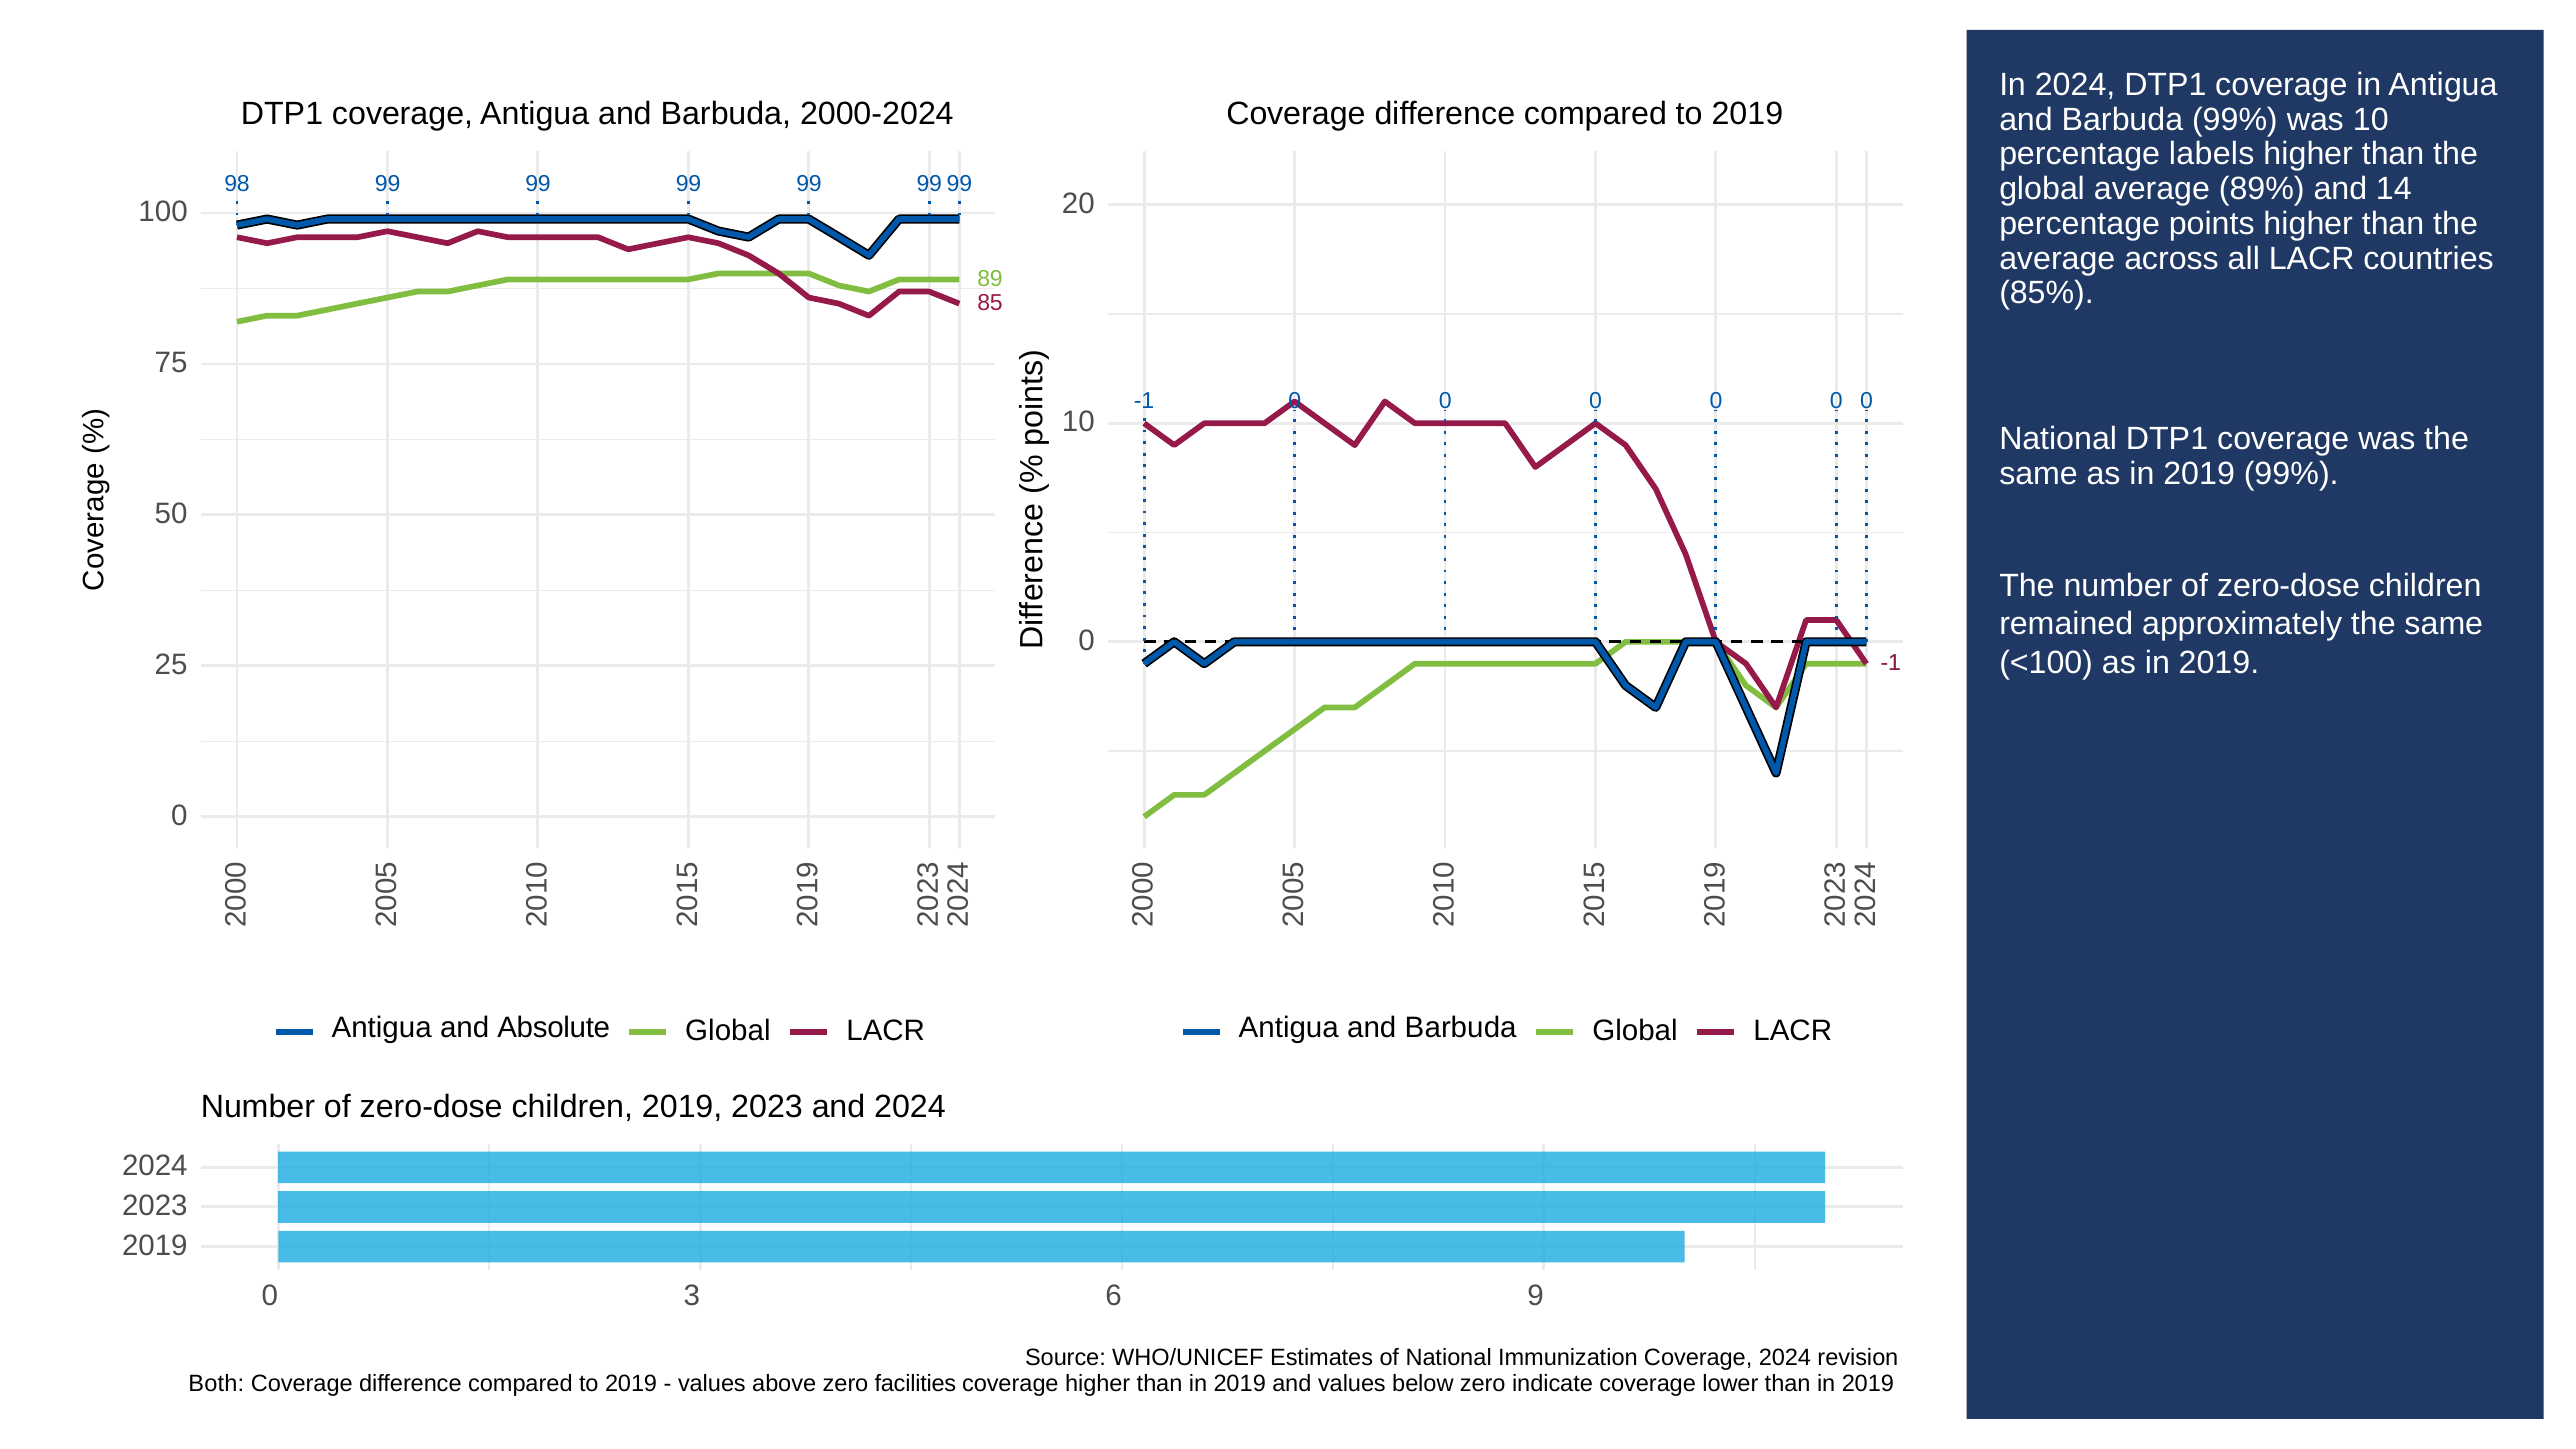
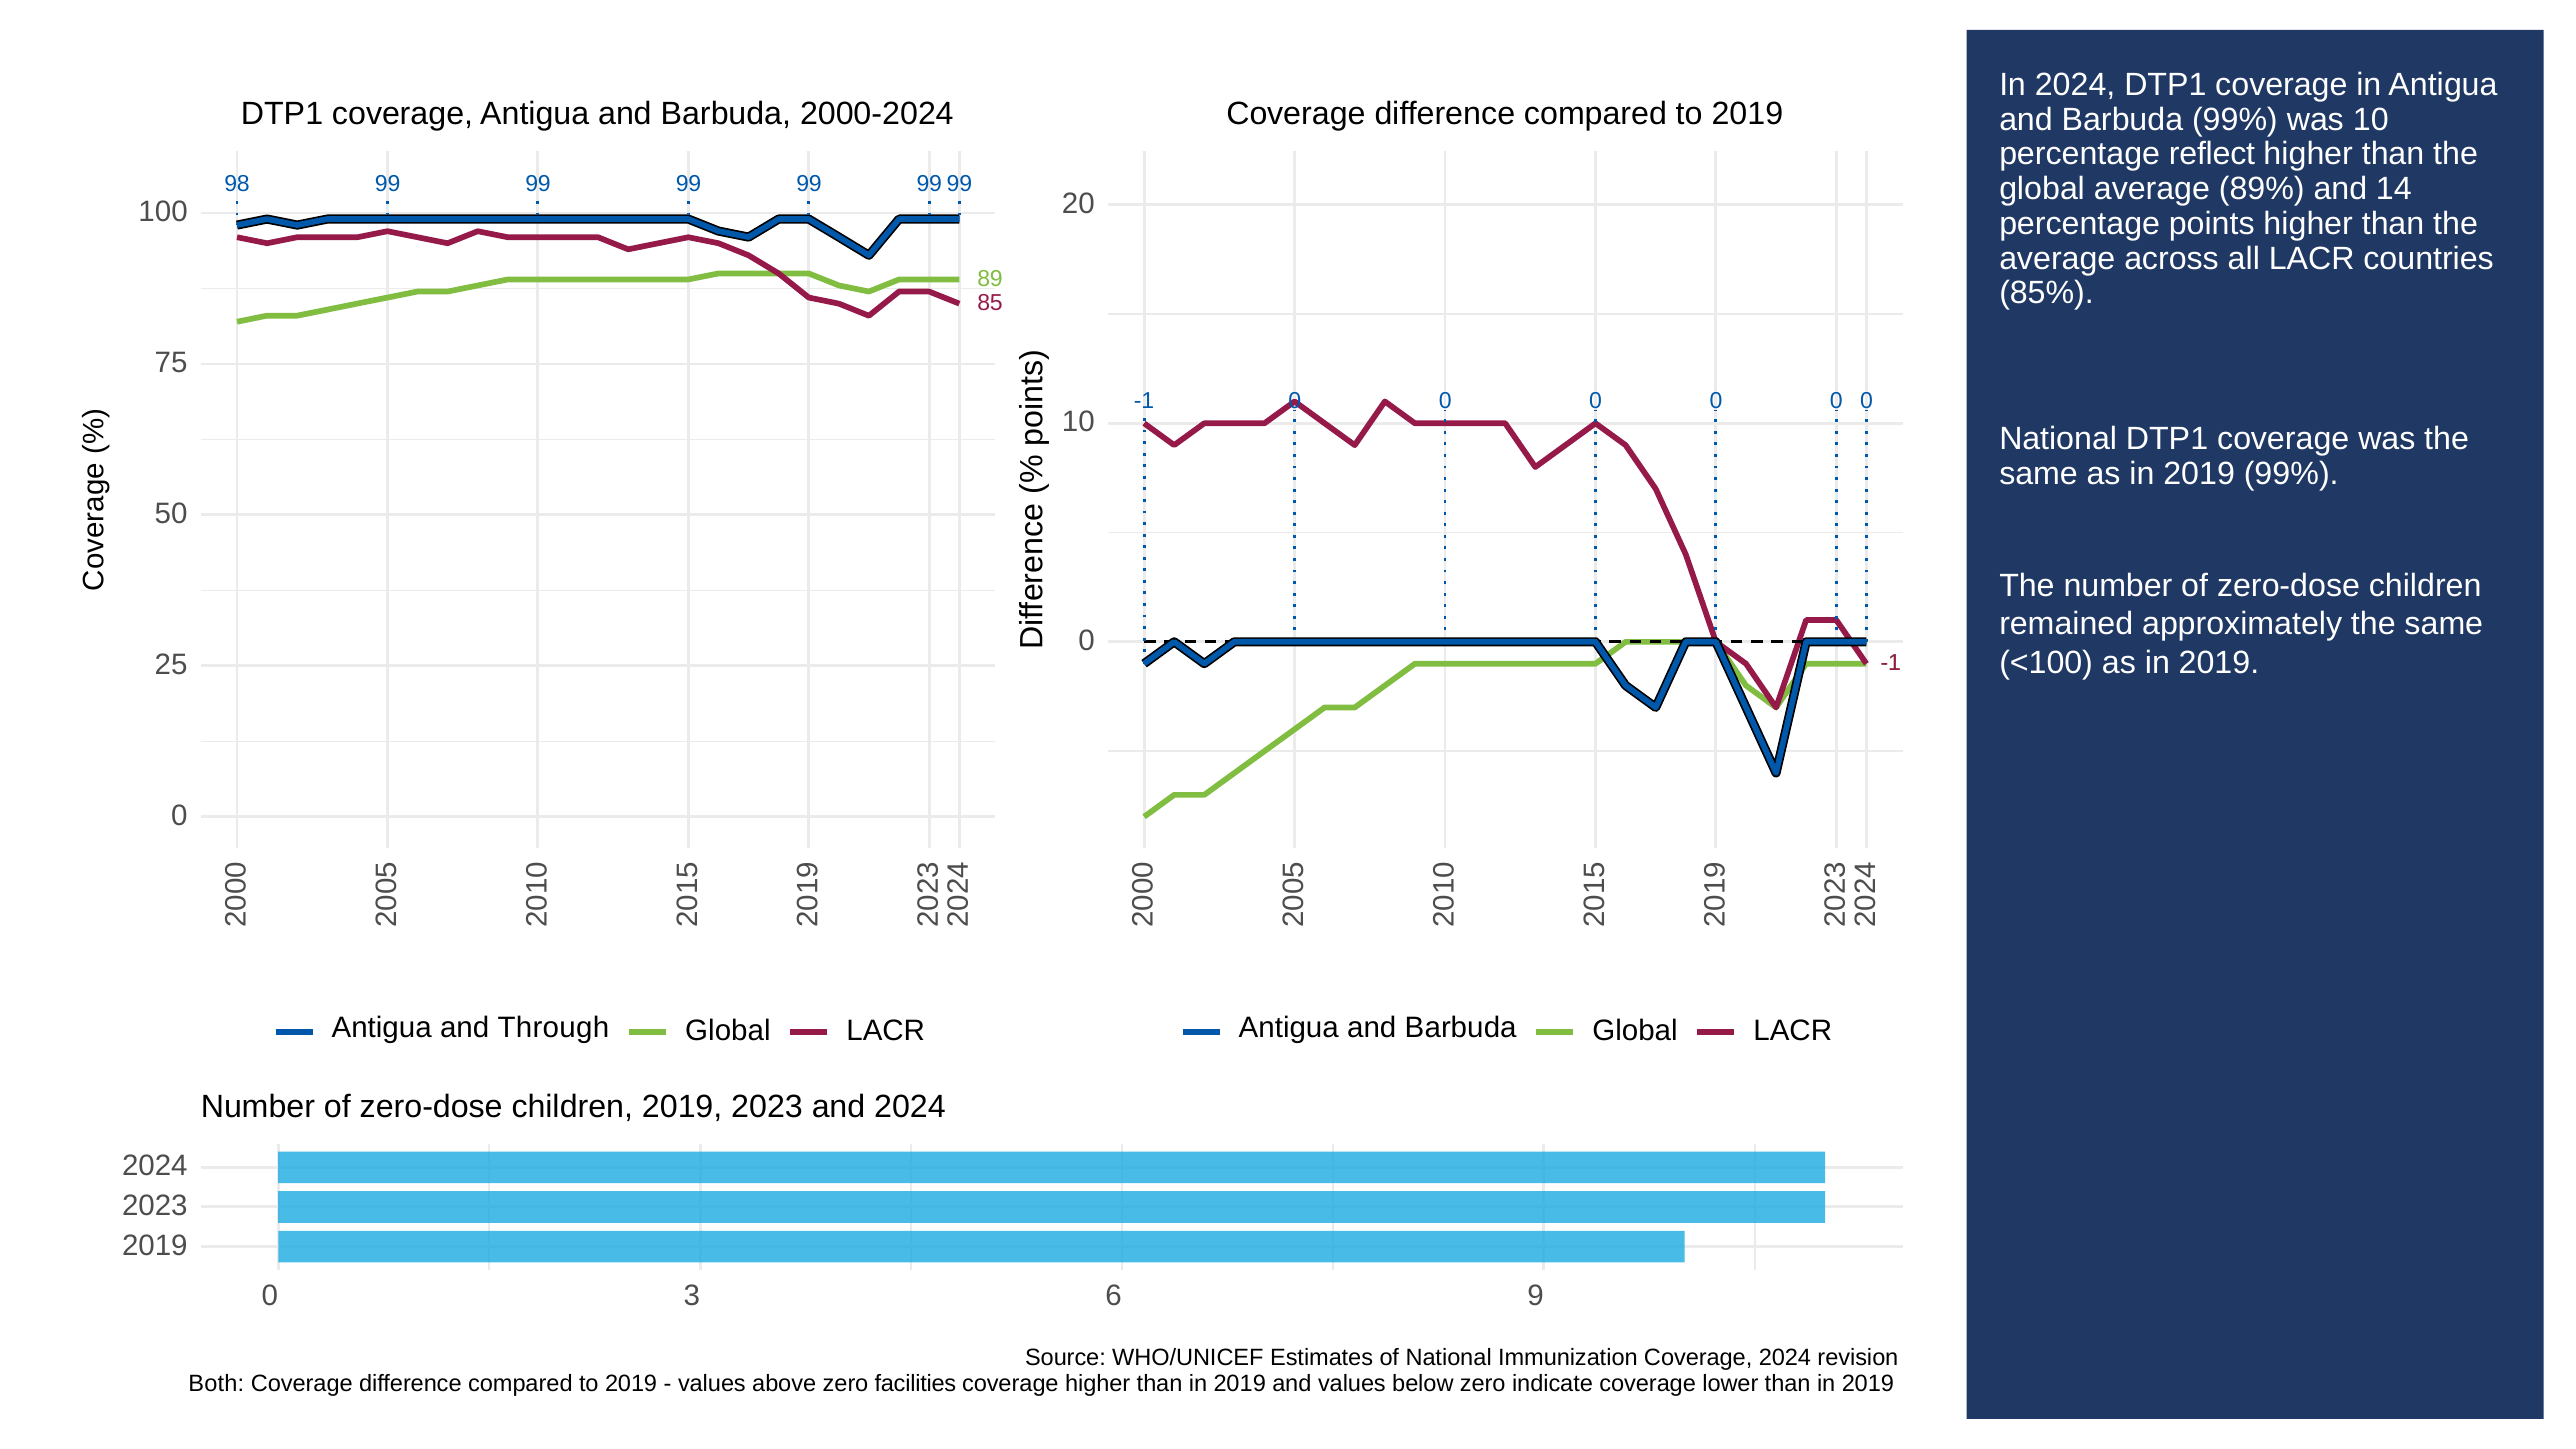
labels: labels -> reflect
Absolute: Absolute -> Through
